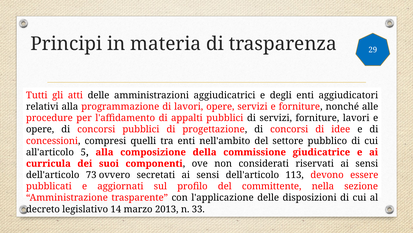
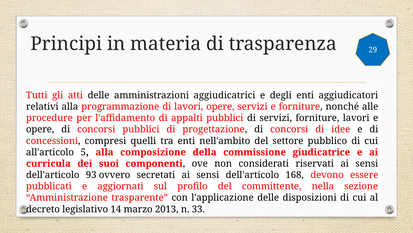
73: 73 -> 93
113: 113 -> 168
